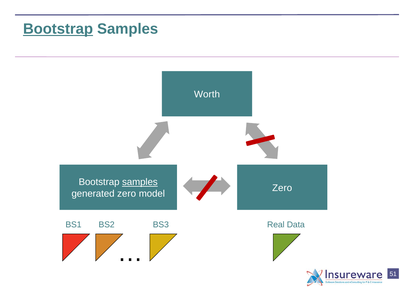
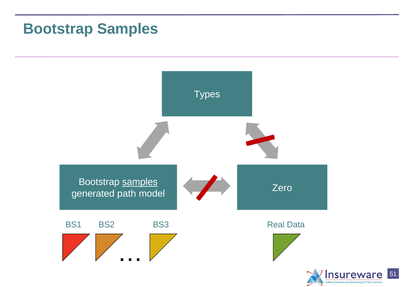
Bootstrap at (58, 29) underline: present -> none
Worth: Worth -> Types
generated zero: zero -> path
